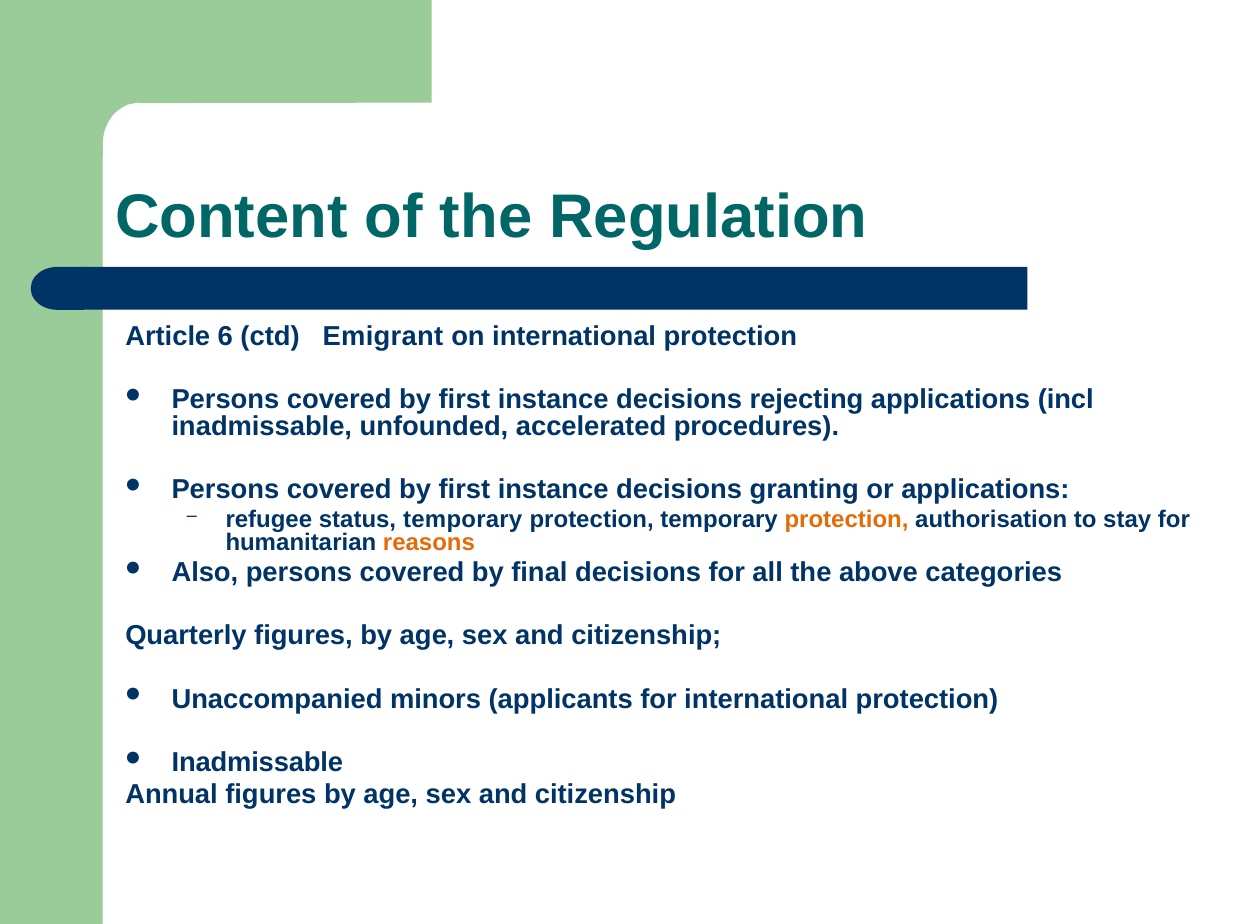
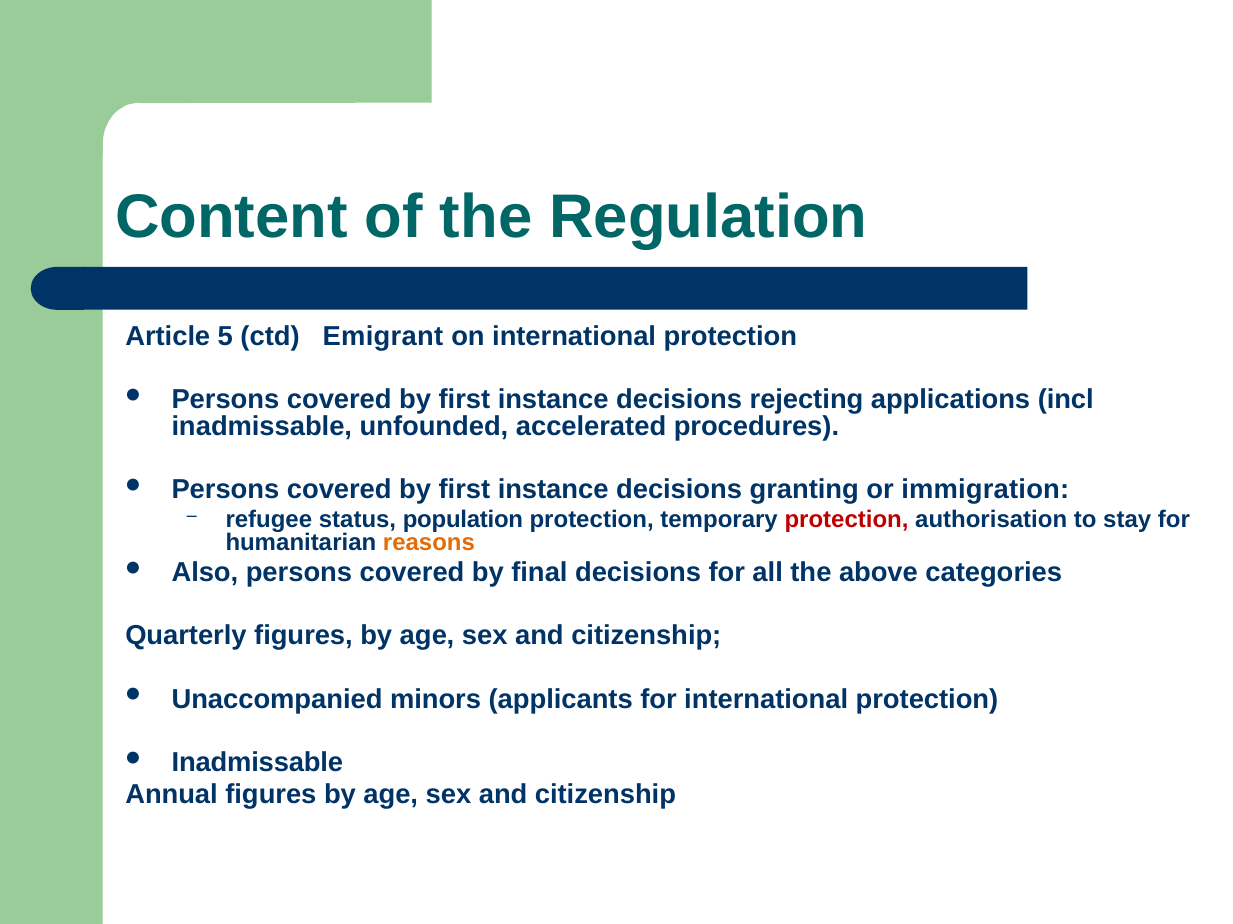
6: 6 -> 5
or applications: applications -> immigration
status temporary: temporary -> population
protection at (847, 520) colour: orange -> red
